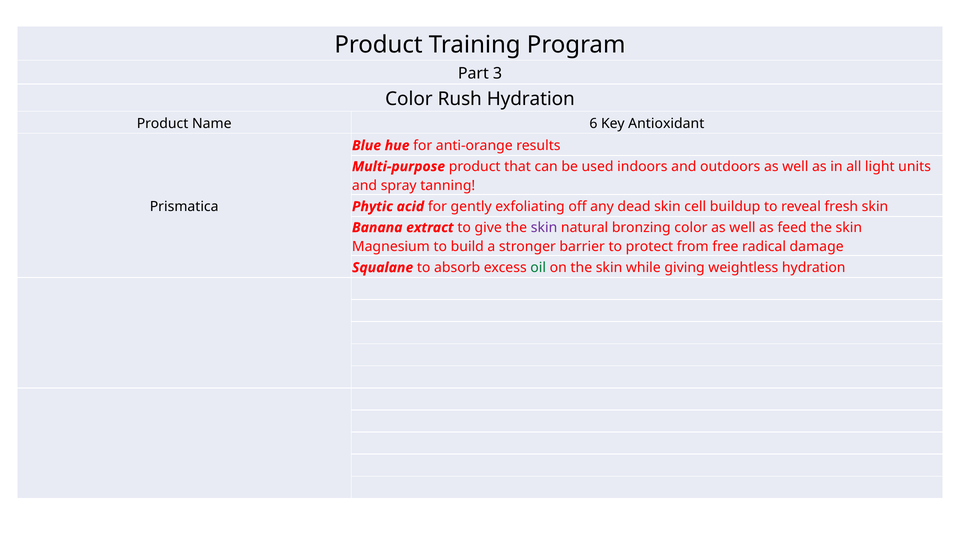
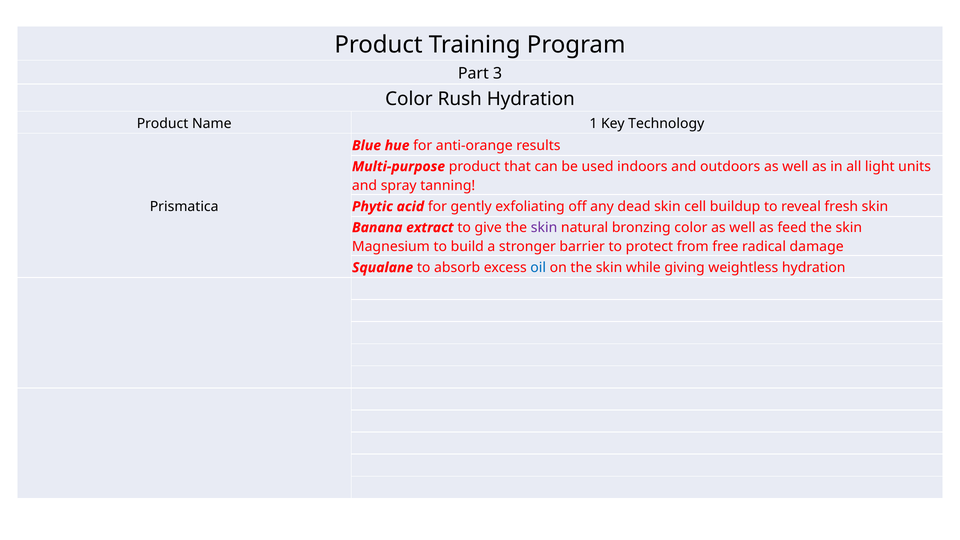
6: 6 -> 1
Antioxidant: Antioxidant -> Technology
oil colour: green -> blue
